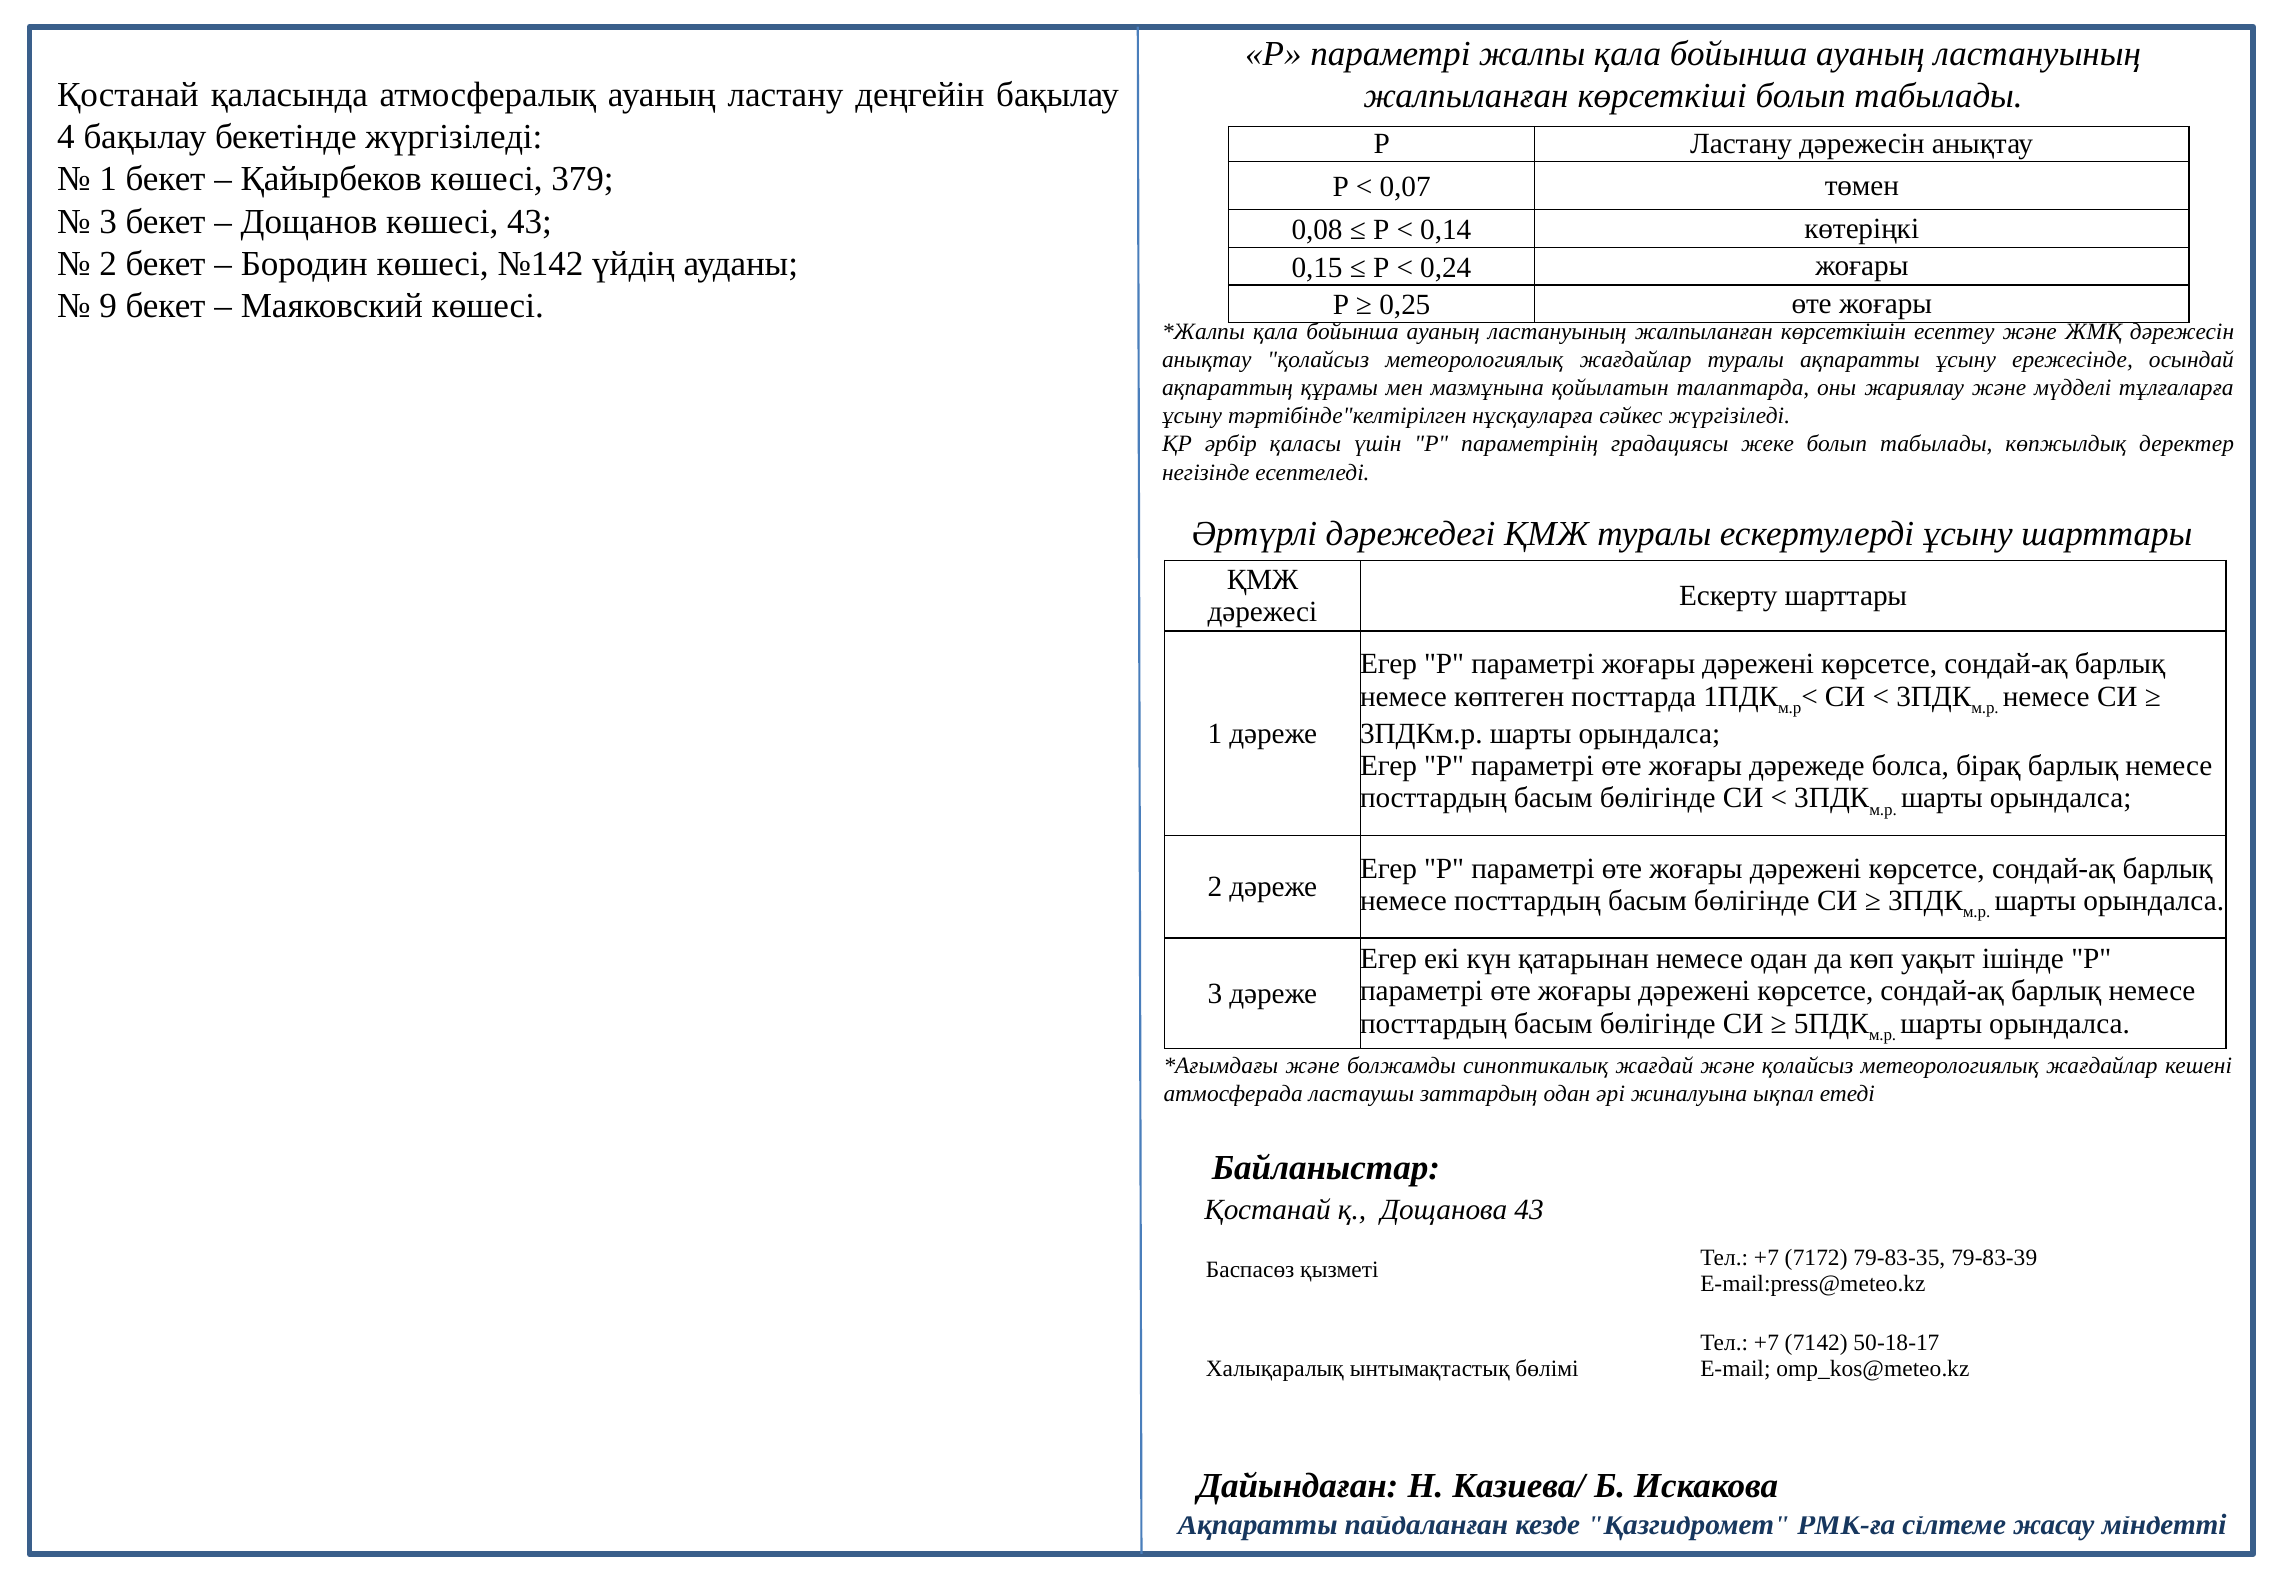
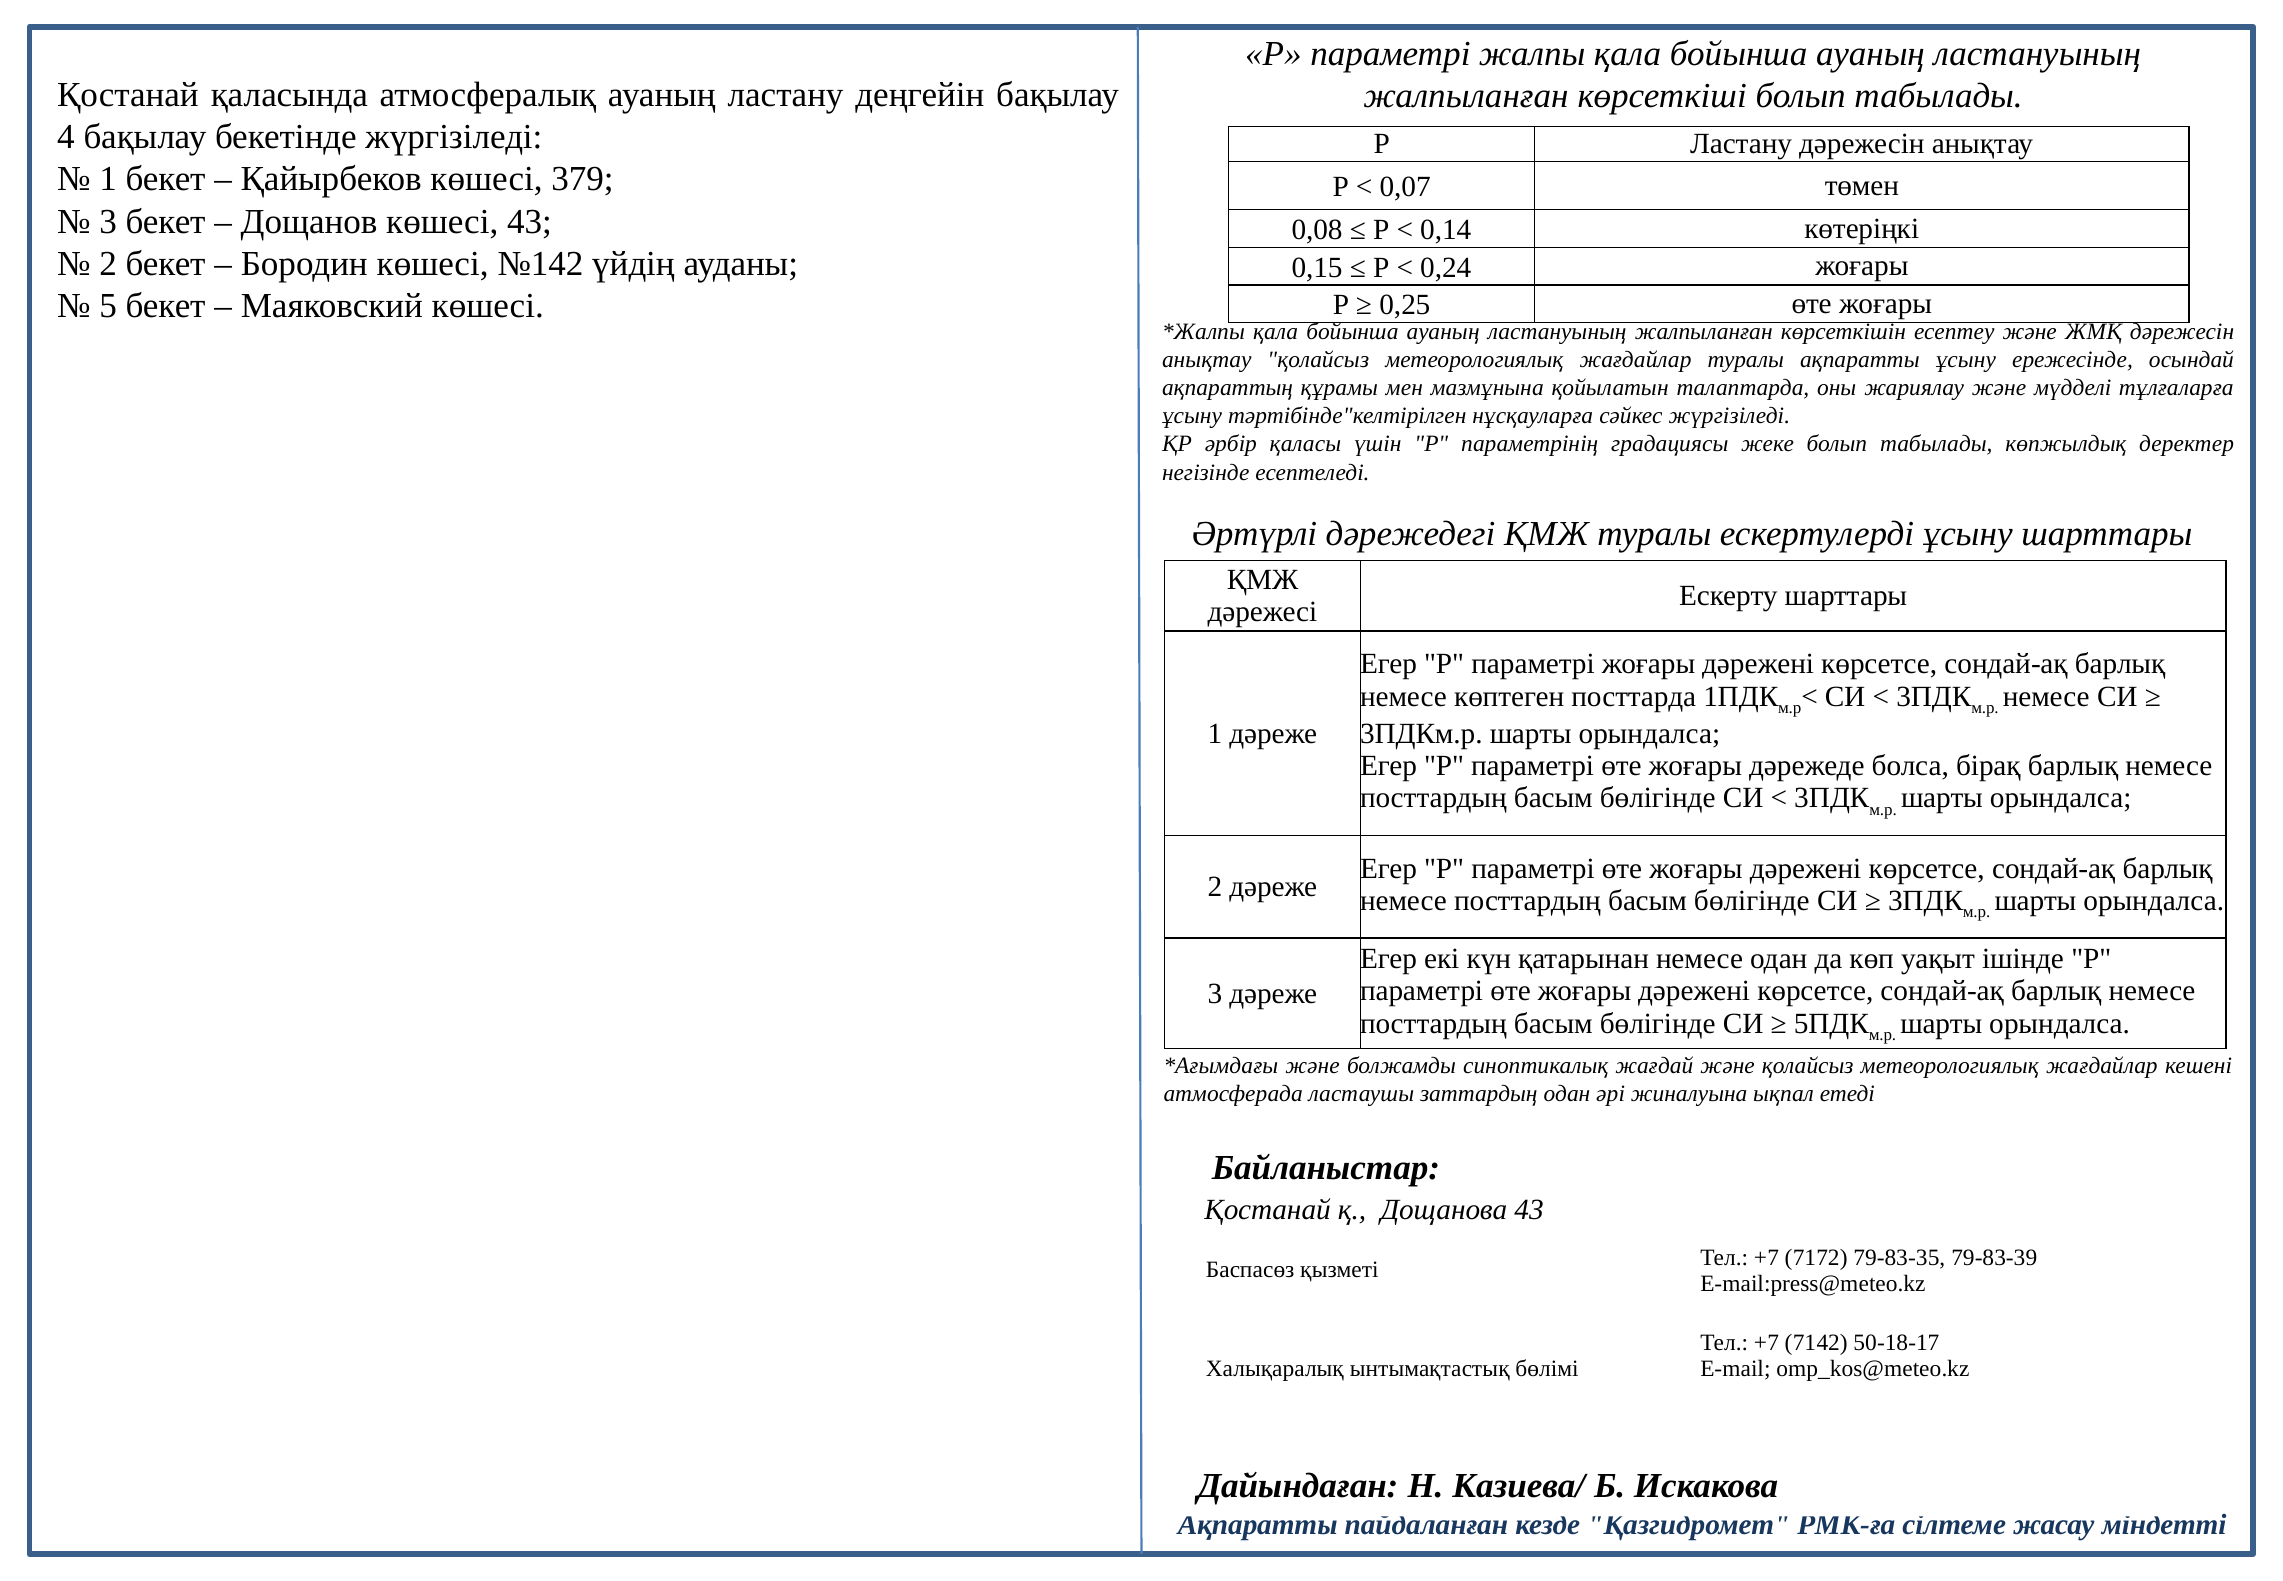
9: 9 -> 5
